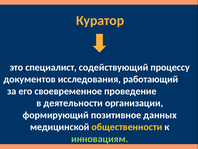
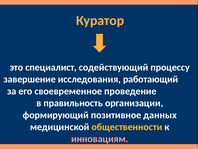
документов: документов -> завершение
деятельности: деятельности -> правильность
инновациям colour: light green -> pink
